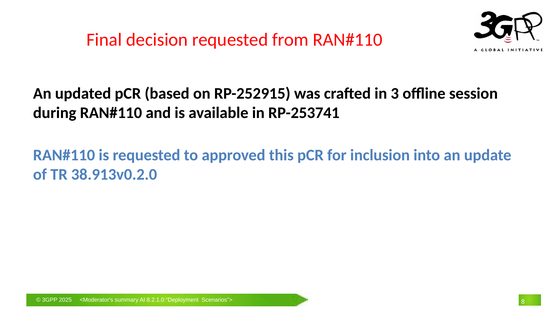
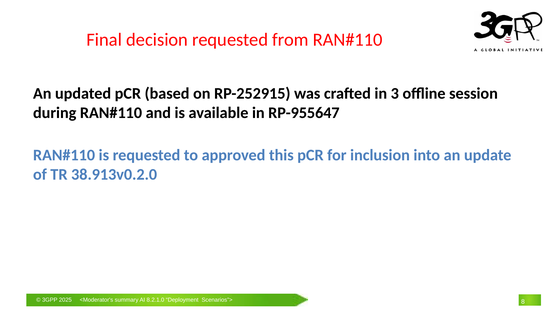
RP-253741: RP-253741 -> RP-955647
